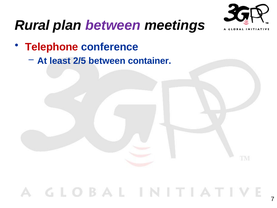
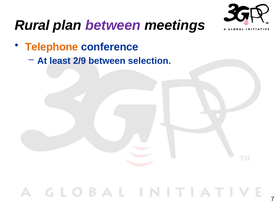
Telephone colour: red -> orange
2/5: 2/5 -> 2/9
container: container -> selection
